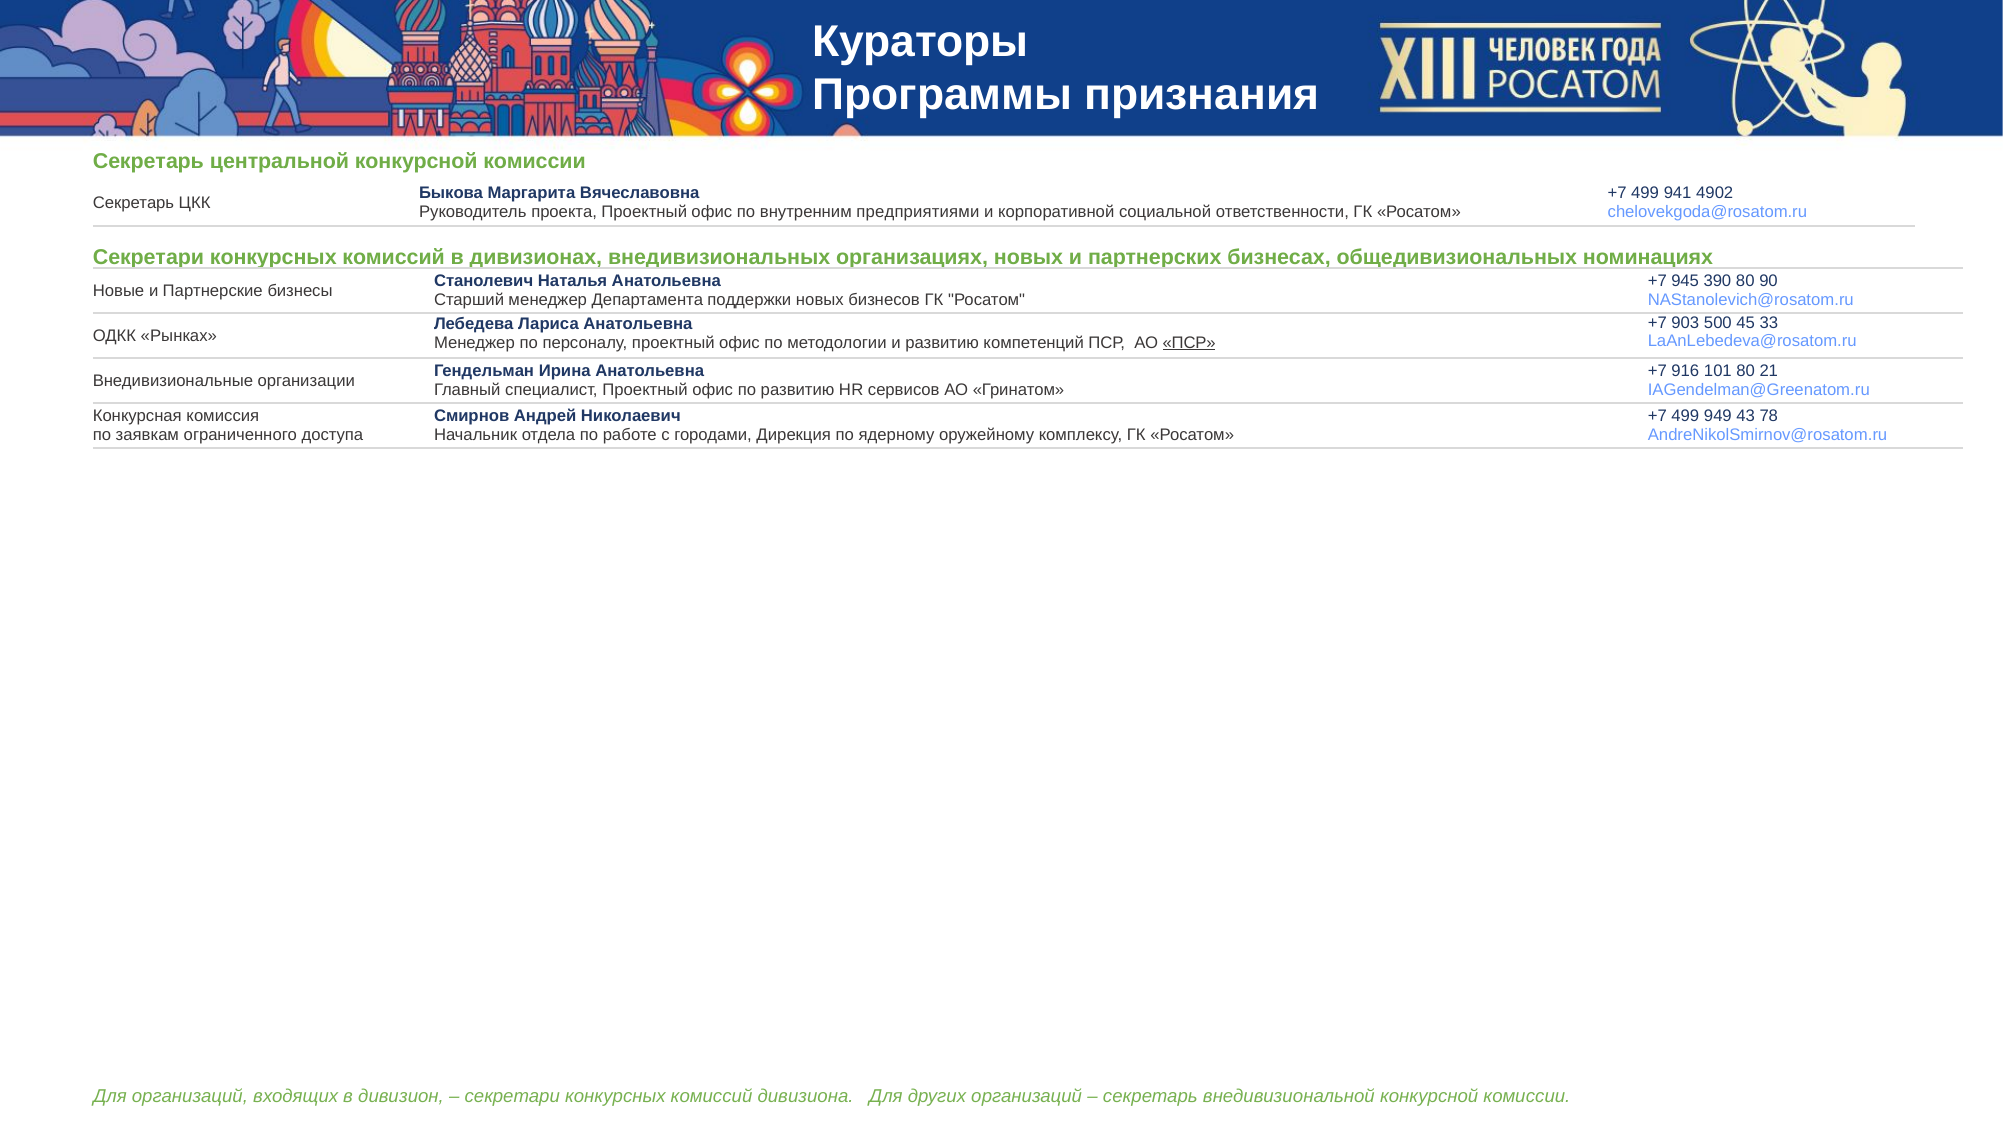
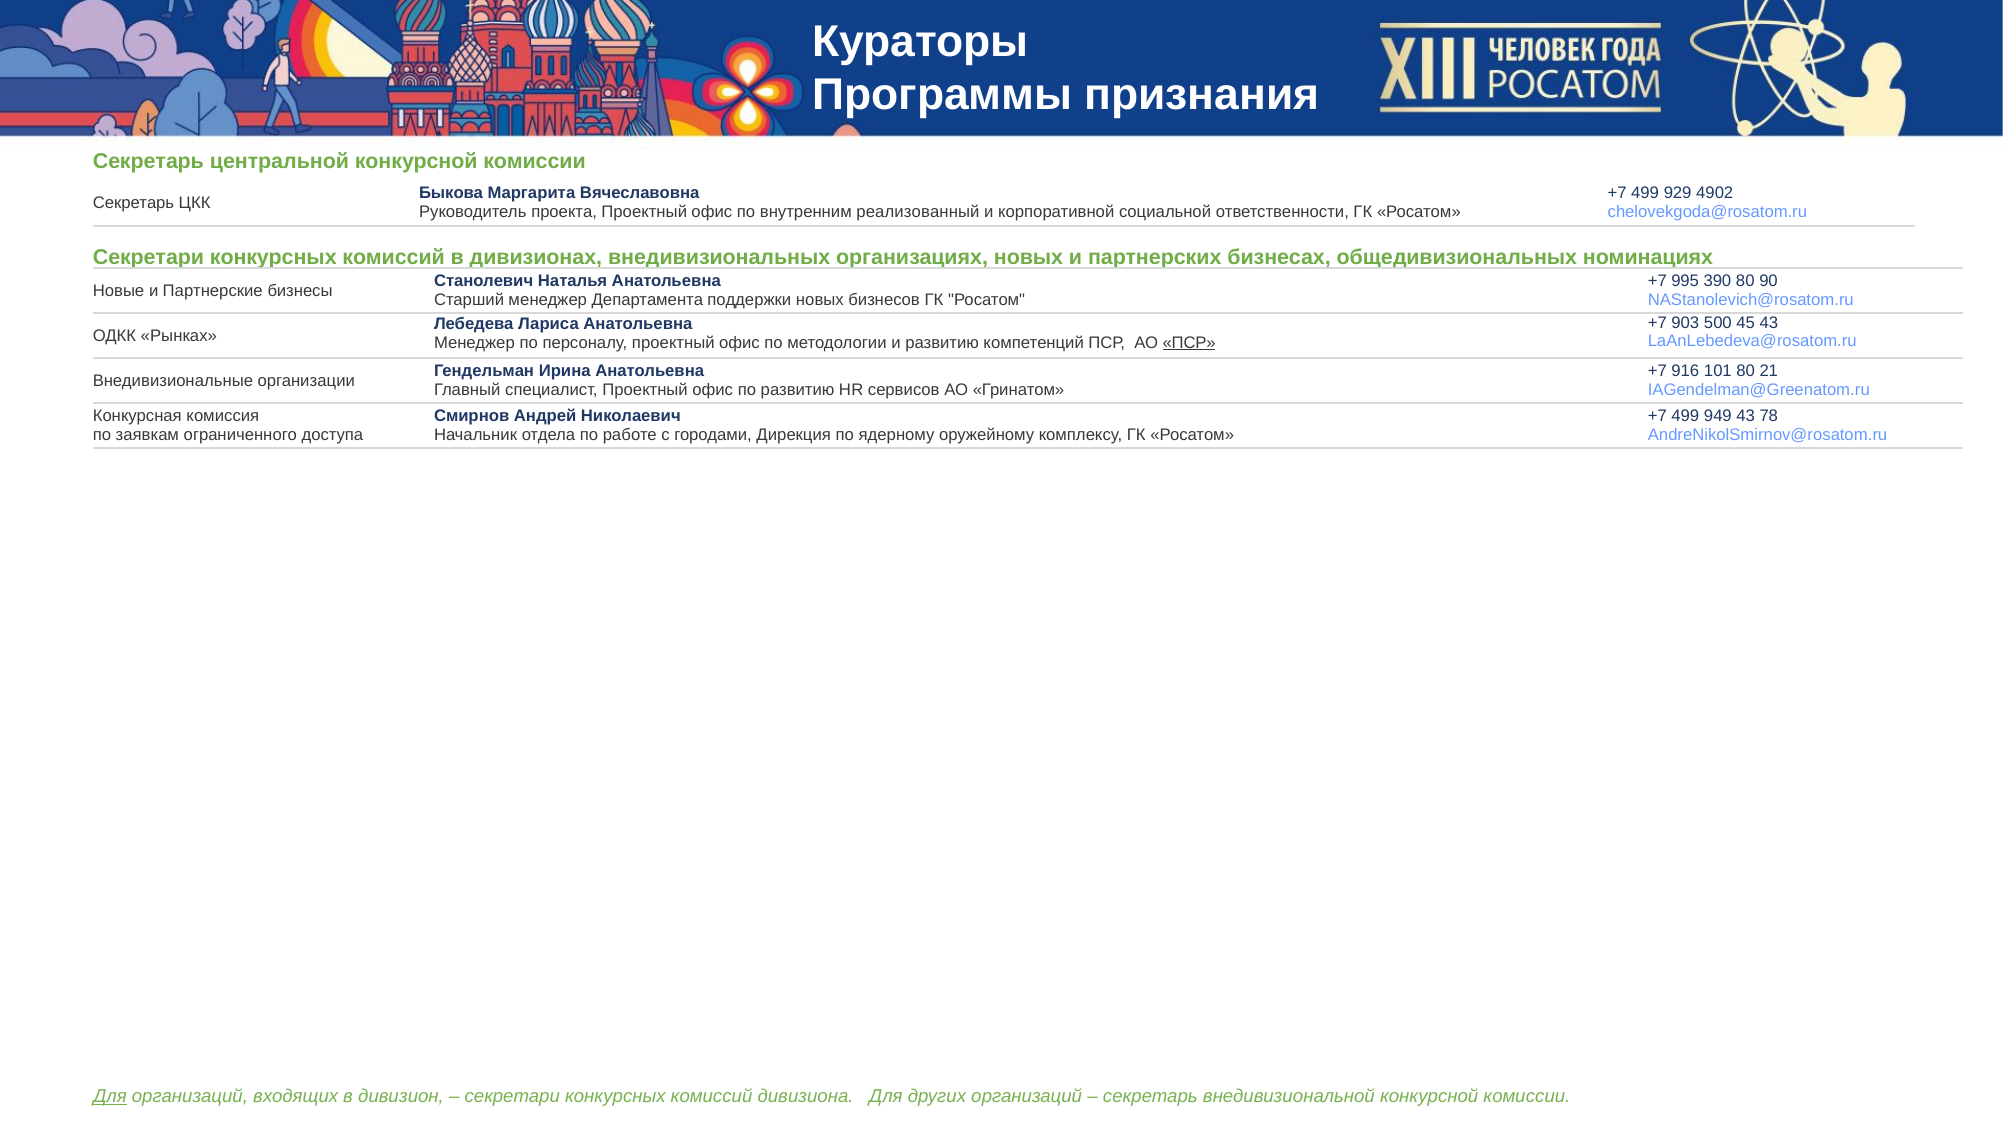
941: 941 -> 929
предприятиями: предприятиями -> реализованный
945: 945 -> 995
45 33: 33 -> 43
Для at (110, 1097) underline: none -> present
